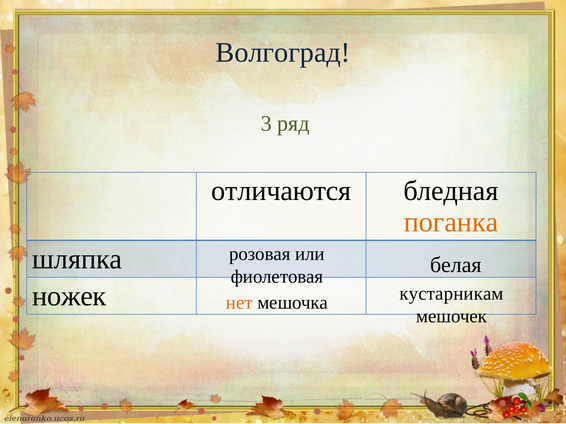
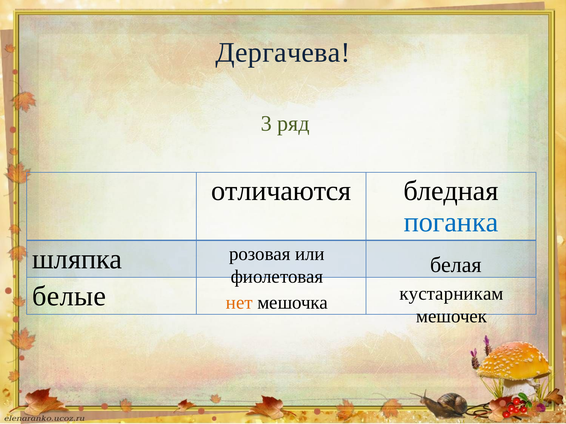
Волгоград: Волгоград -> Дергачева
поганка colour: orange -> blue
ножек: ножек -> белые
